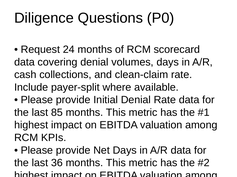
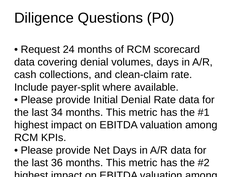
85: 85 -> 34
